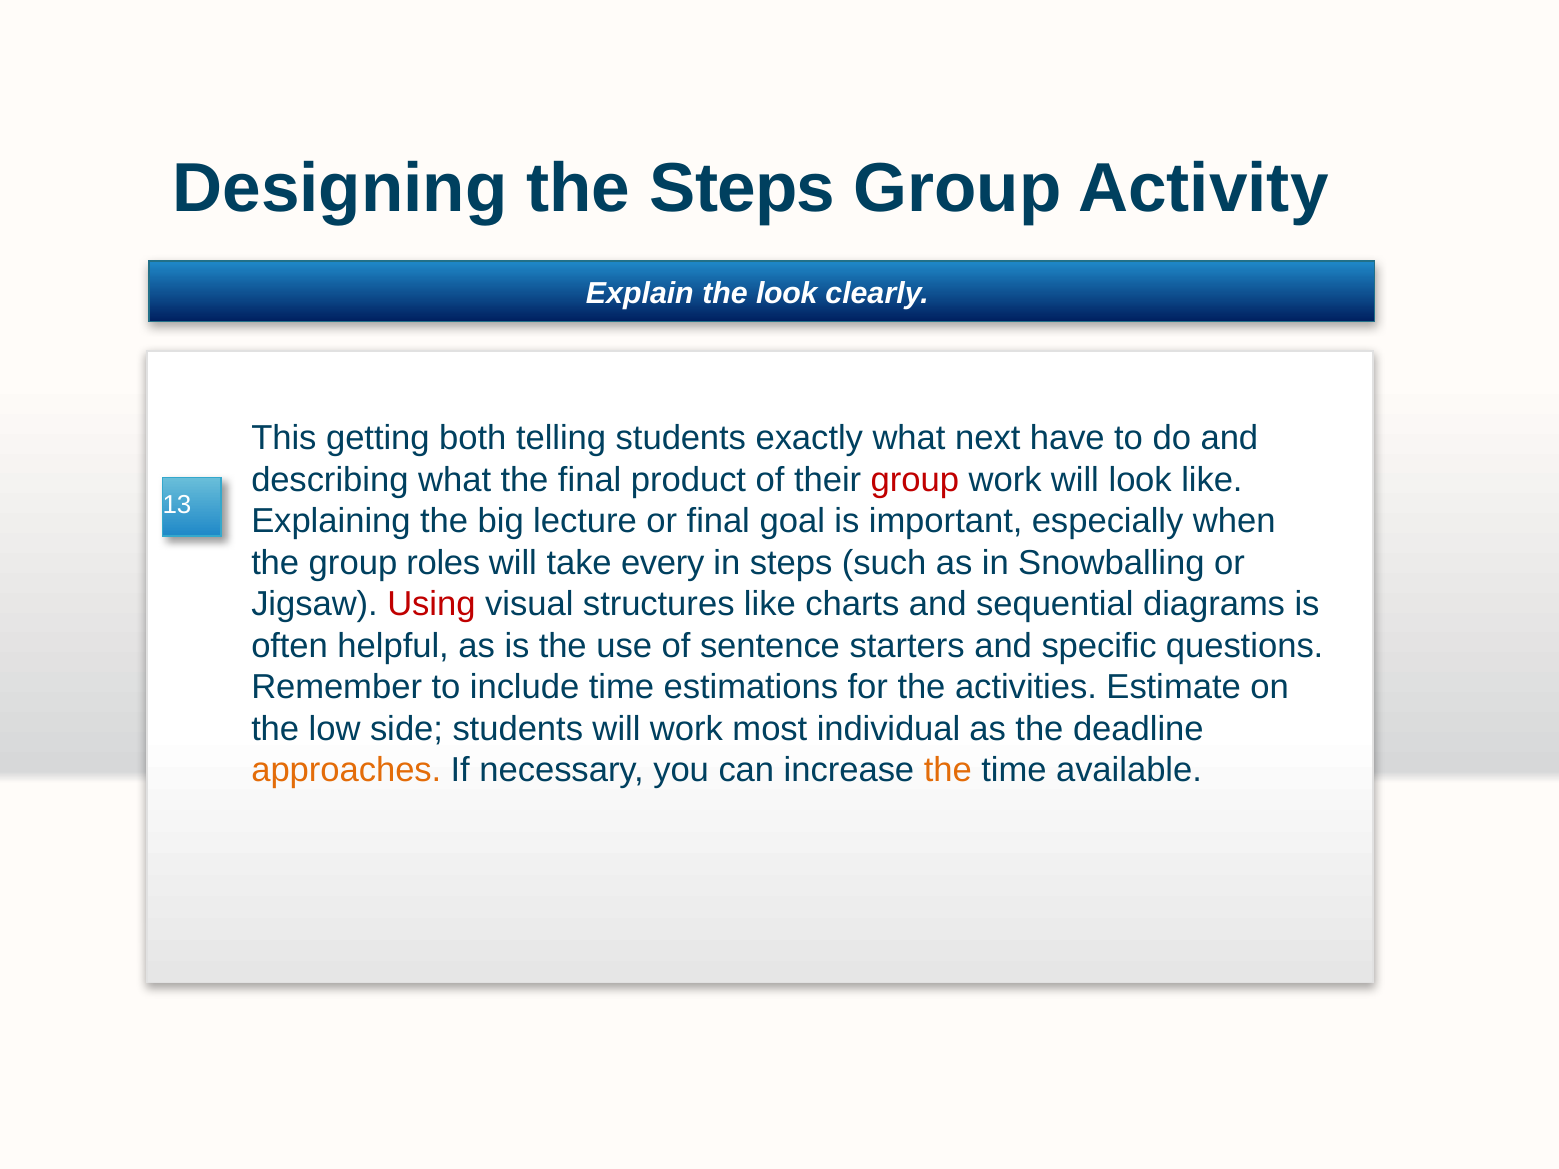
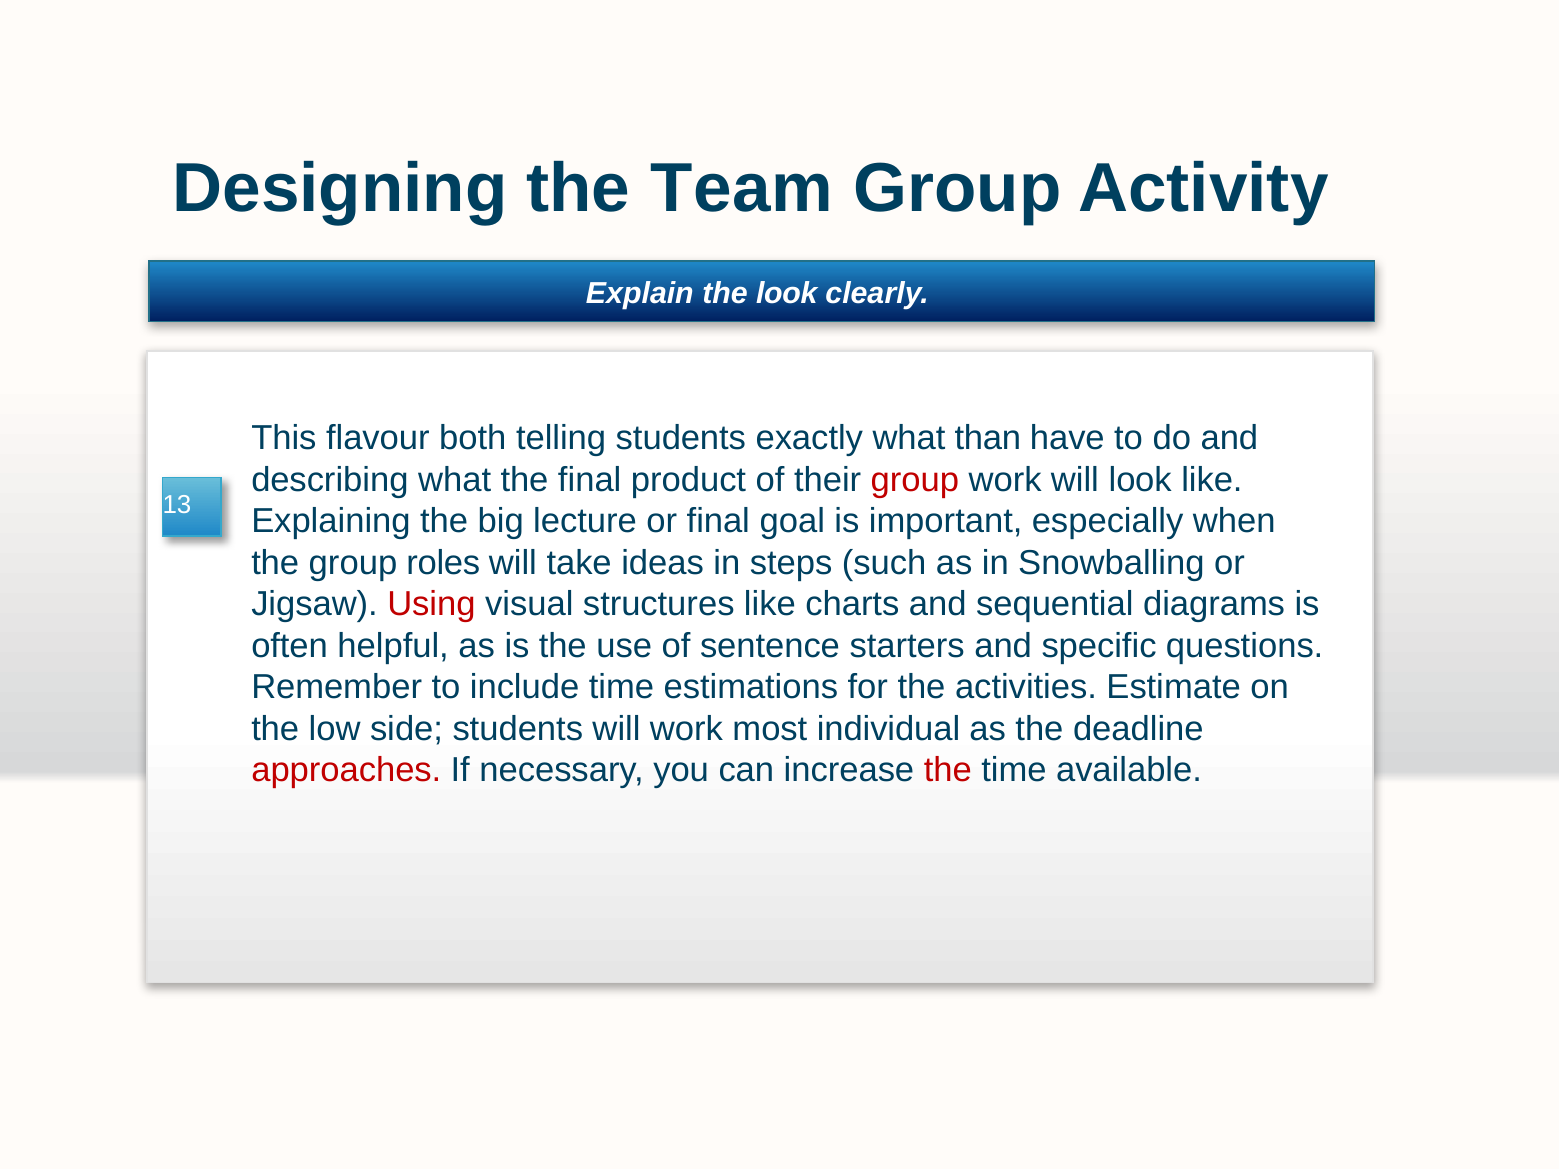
the Steps: Steps -> Team
getting: getting -> flavour
next: next -> than
every: every -> ideas
approaches colour: orange -> red
the at (948, 771) colour: orange -> red
